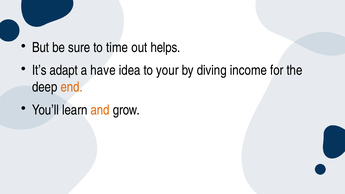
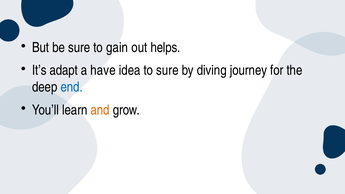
time: time -> gain
to your: your -> sure
income: income -> journey
end colour: orange -> blue
